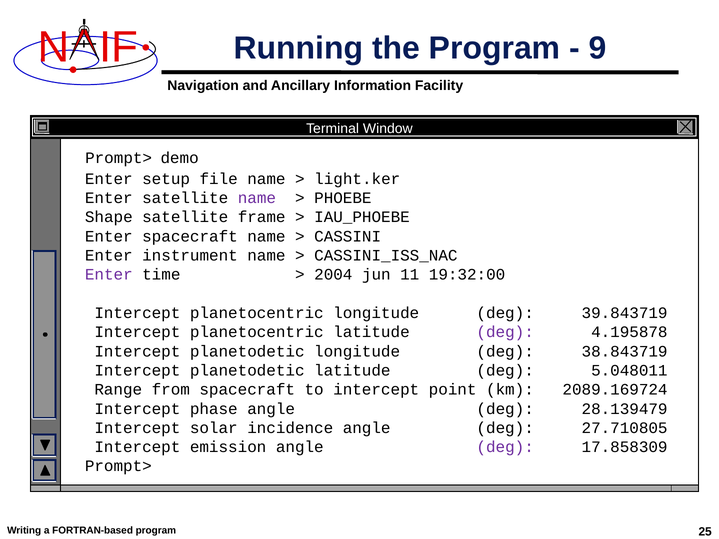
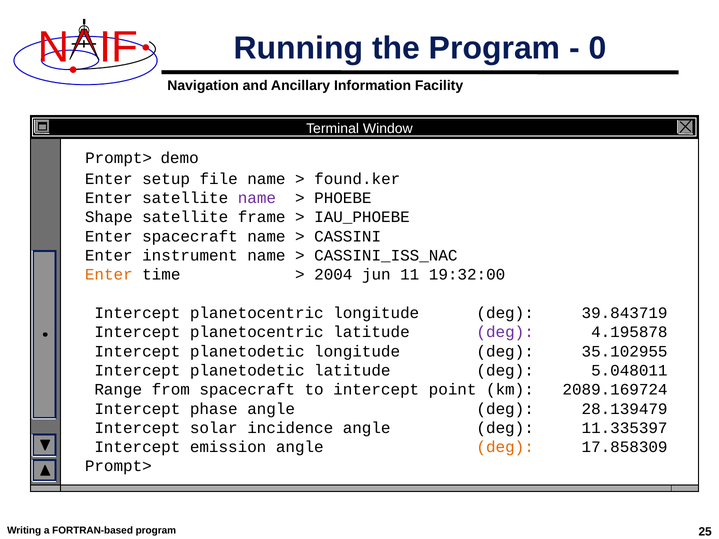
9: 9 -> 0
light.ker: light.ker -> found.ker
Enter at (109, 275) colour: purple -> orange
38.843719: 38.843719 -> 35.102955
27.710805: 27.710805 -> 11.335397
deg at (505, 447) colour: purple -> orange
